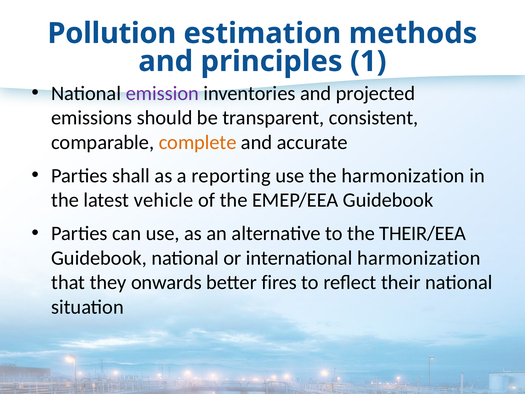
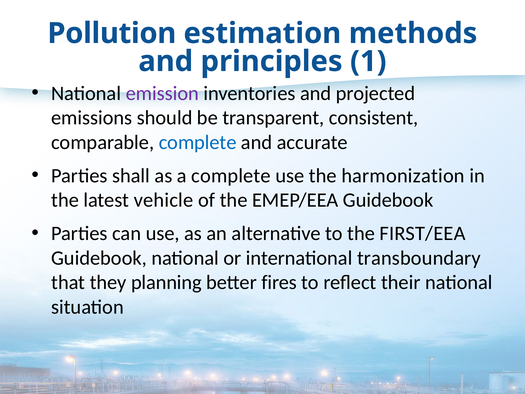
complete at (198, 142) colour: orange -> blue
a reporting: reporting -> complete
THEIR/EEA: THEIR/EEA -> FIRST/EEA
international harmonization: harmonization -> transboundary
onwards: onwards -> planning
